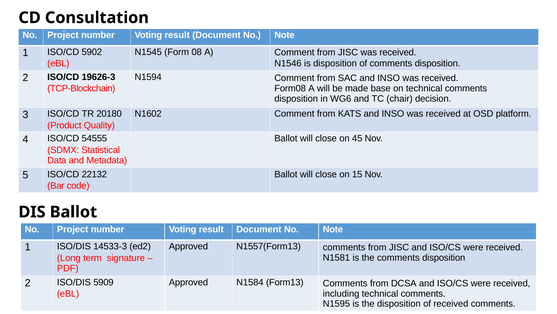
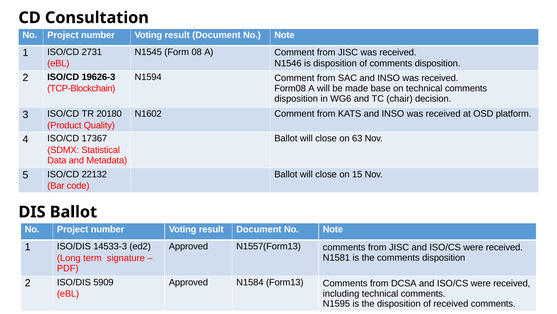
5902: 5902 -> 2731
45: 45 -> 63
54555: 54555 -> 17367
